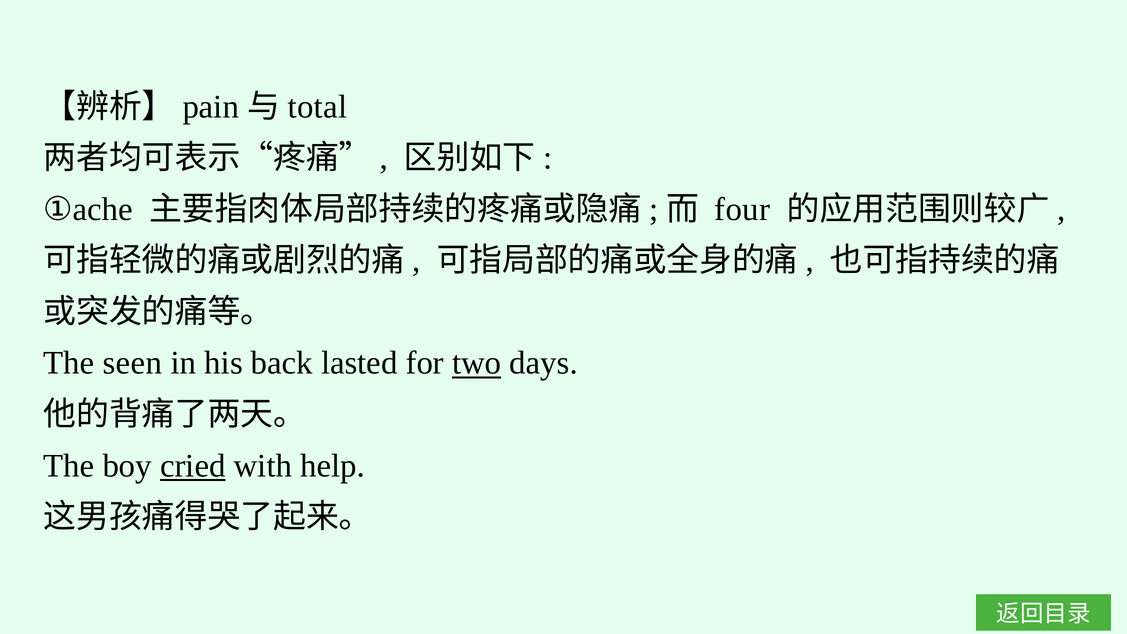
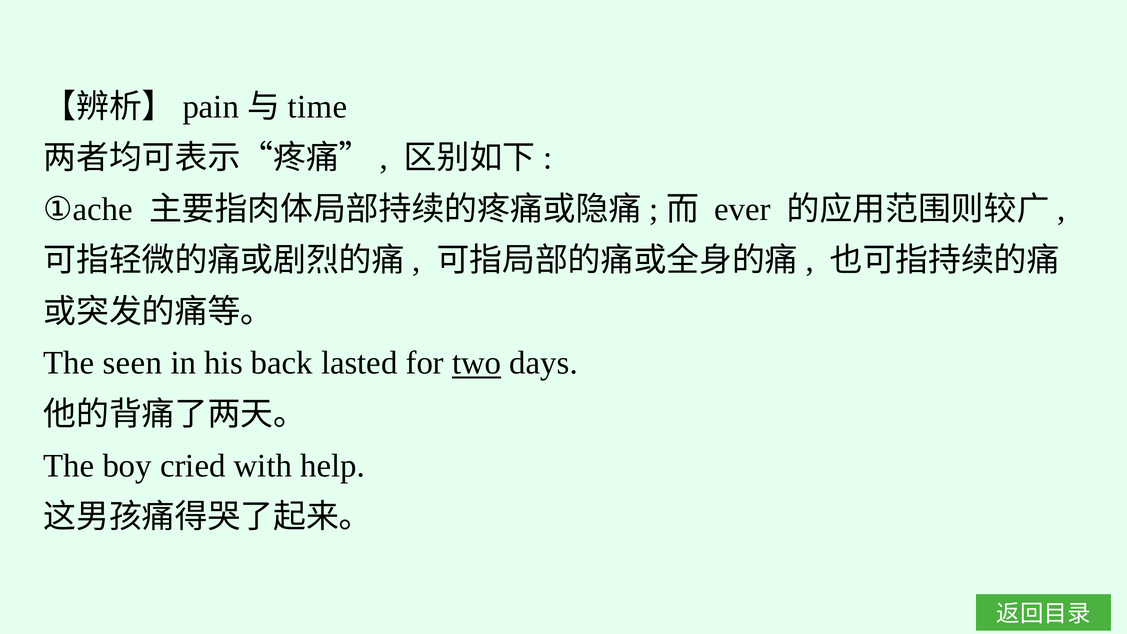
total: total -> time
four: four -> ever
cried underline: present -> none
